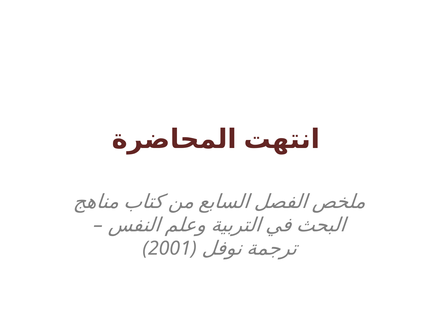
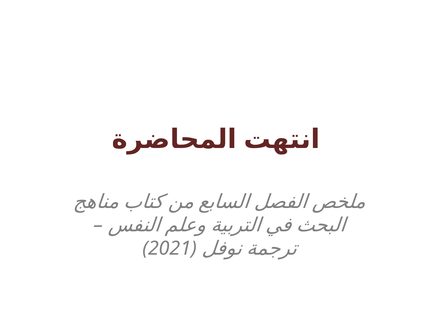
2001: 2001 -> 2021
